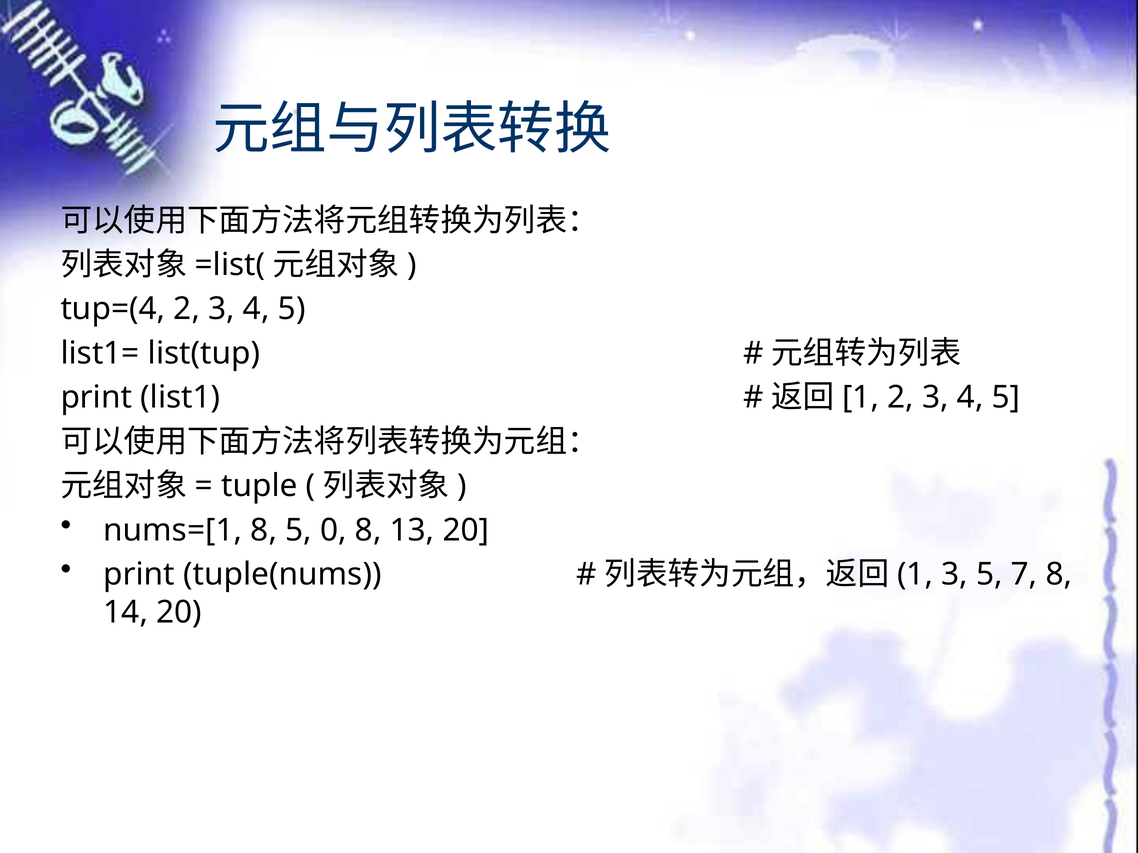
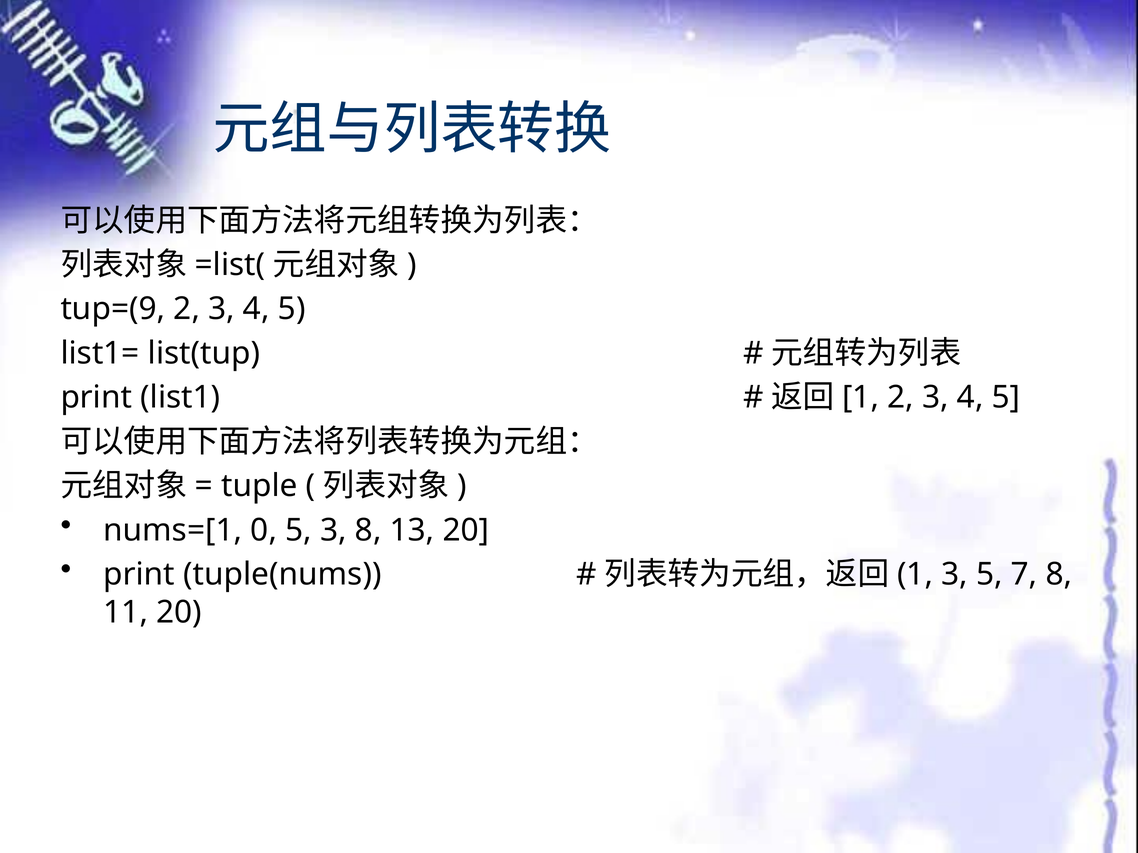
tup=(4: tup=(4 -> tup=(9
nums=[1 8: 8 -> 0
5 0: 0 -> 3
14: 14 -> 11
